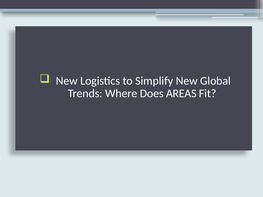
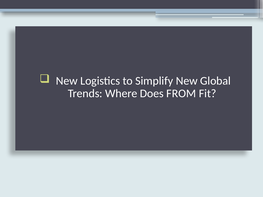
AREAS: AREAS -> FROM
